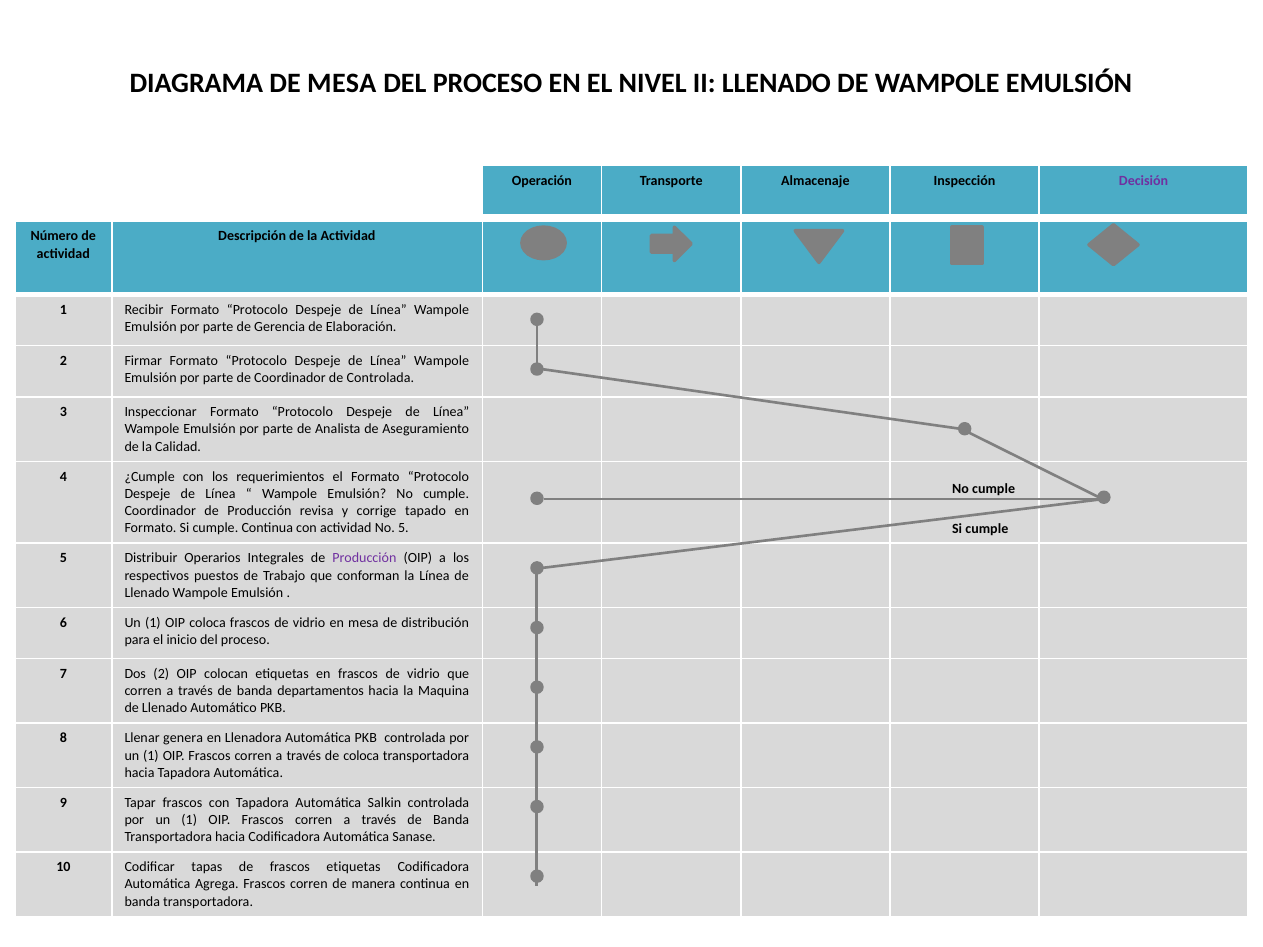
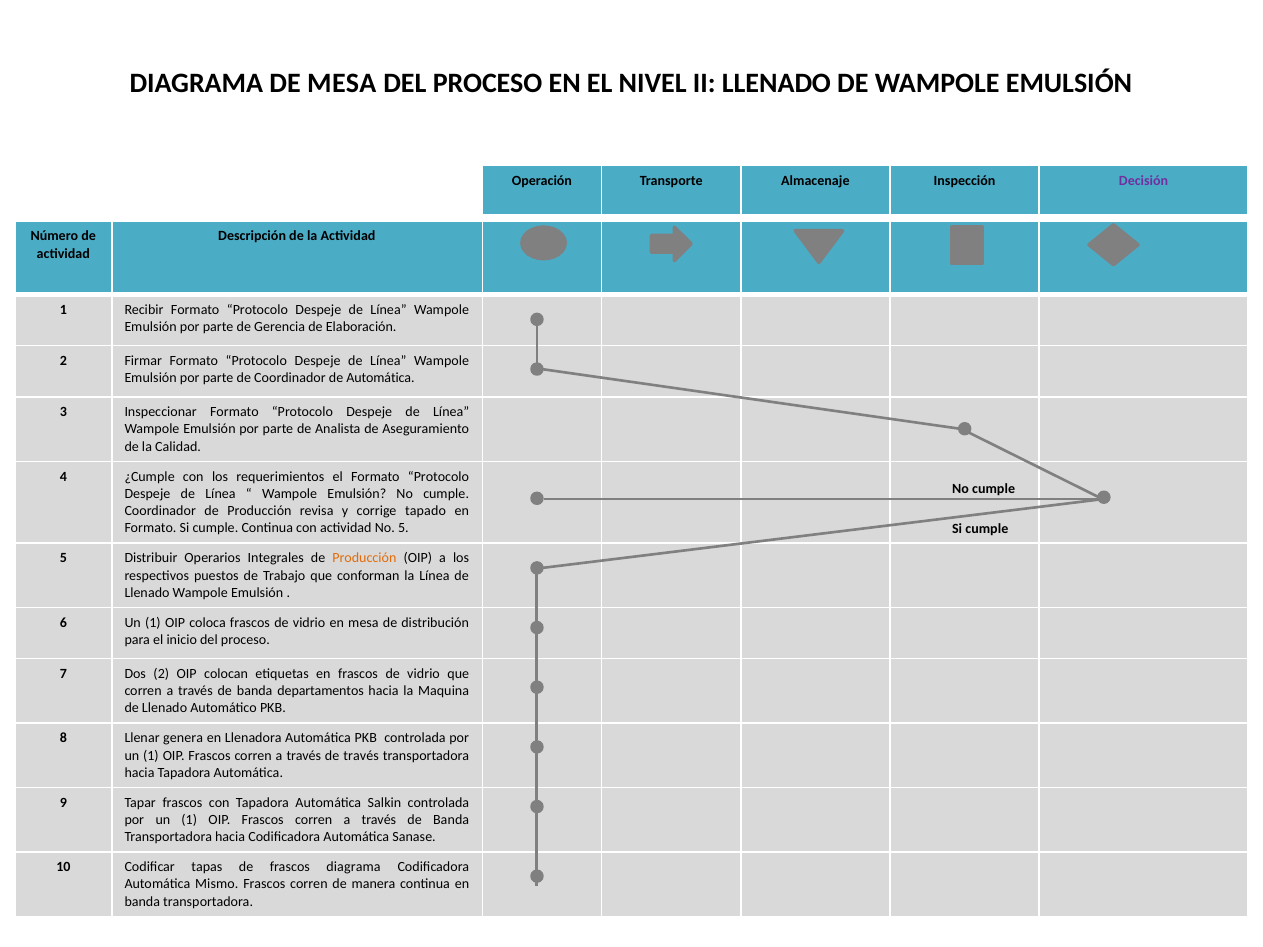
de Controlada: Controlada -> Automática
Producción at (364, 558) colour: purple -> orange
de coloca: coloca -> través
frascos etiquetas: etiquetas -> diagrama
Agrega: Agrega -> Mismo
